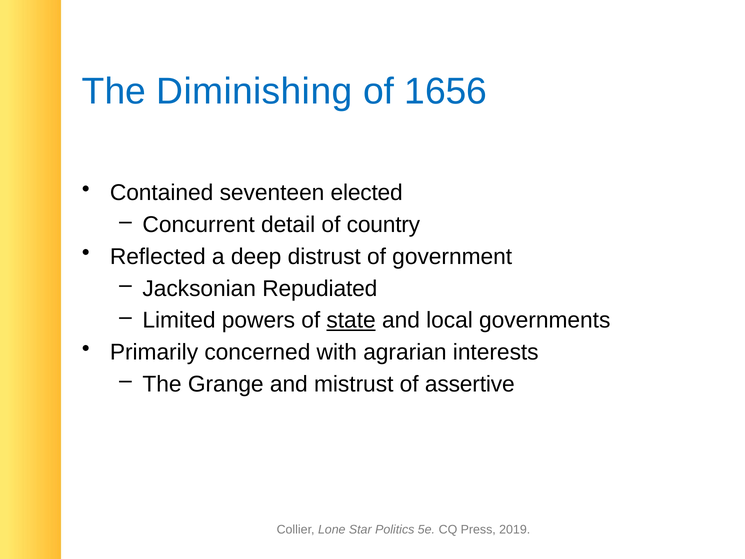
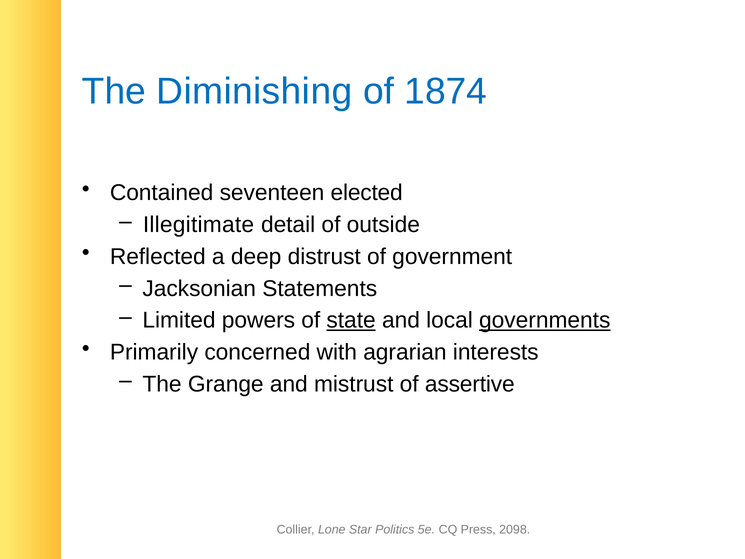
1656: 1656 -> 1874
Concurrent: Concurrent -> Illegitimate
country: country -> outside
Repudiated: Repudiated -> Statements
governments underline: none -> present
2019: 2019 -> 2098
